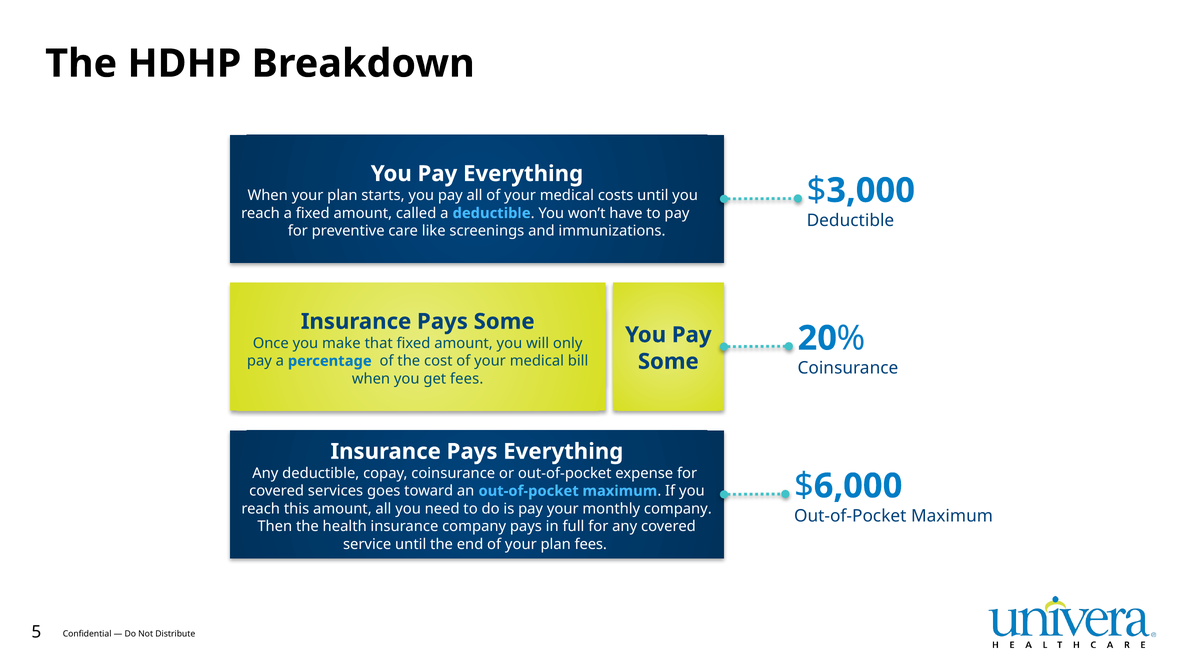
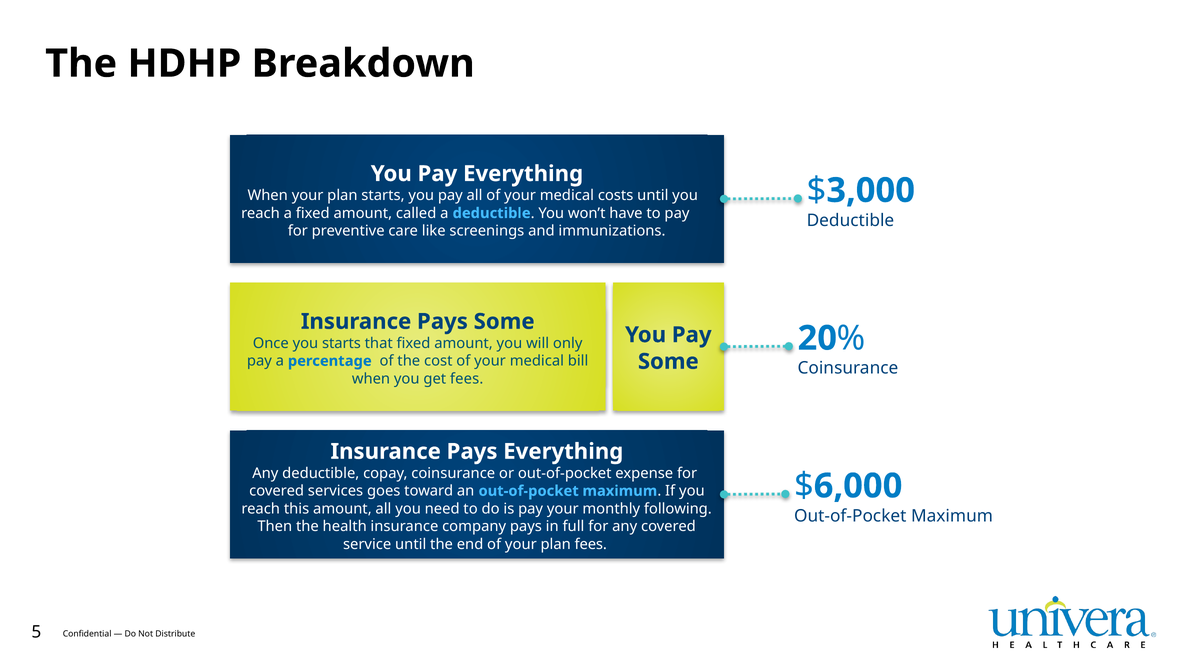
you make: make -> starts
company at (678, 509): company -> following
